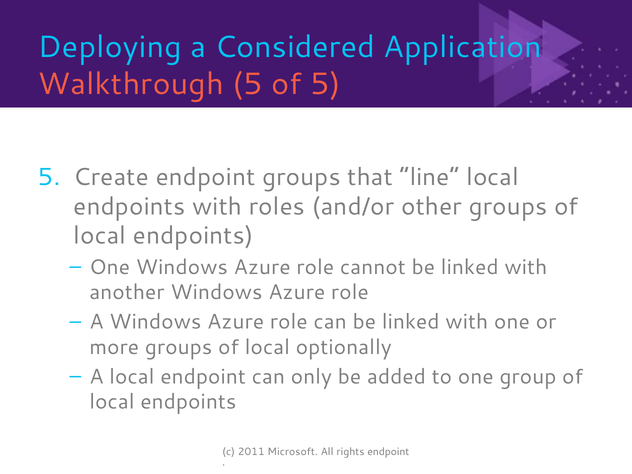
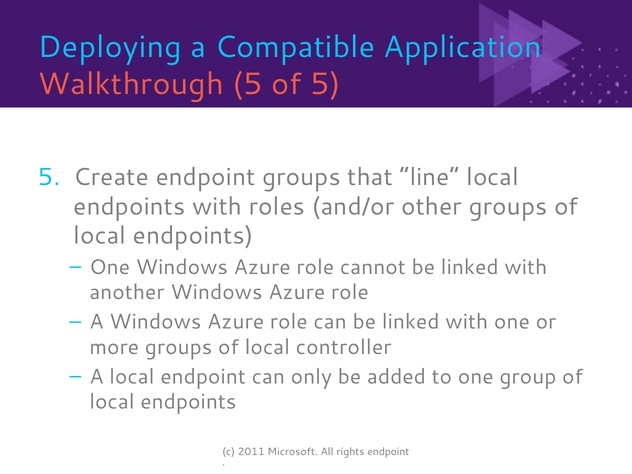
Considered: Considered -> Compatible
optionally: optionally -> controller
